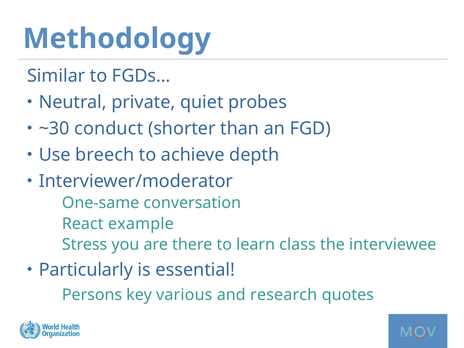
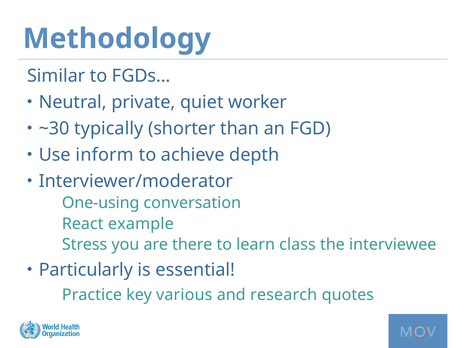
probes: probes -> worker
conduct: conduct -> typically
breech: breech -> inform
One-same: One-same -> One-using
Persons: Persons -> Practice
